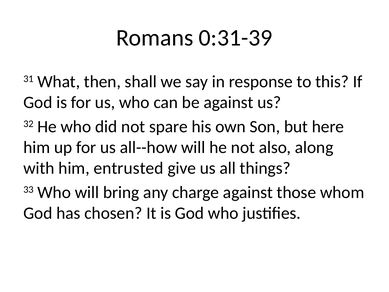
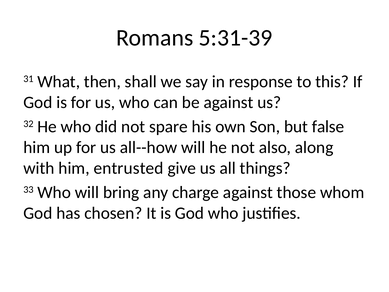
0:31-39: 0:31-39 -> 5:31-39
here: here -> false
